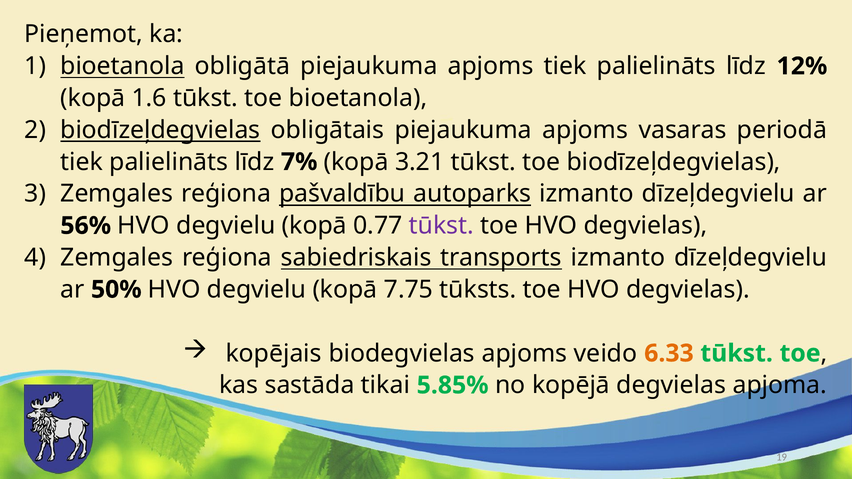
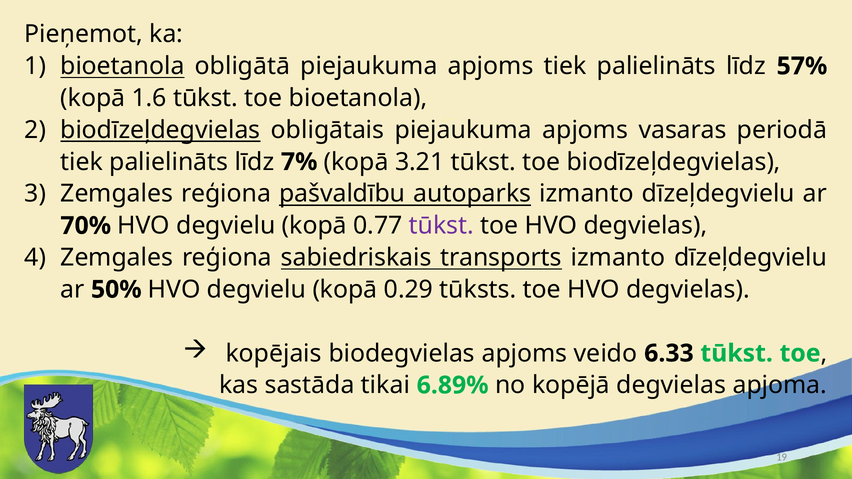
12%: 12% -> 57%
56%: 56% -> 70%
7.75: 7.75 -> 0.29
6.33 colour: orange -> black
5.85%: 5.85% -> 6.89%
